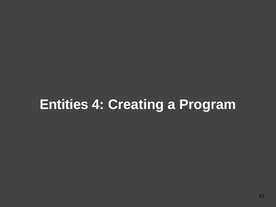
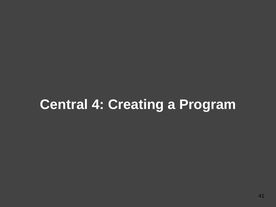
Entities: Entities -> Central
